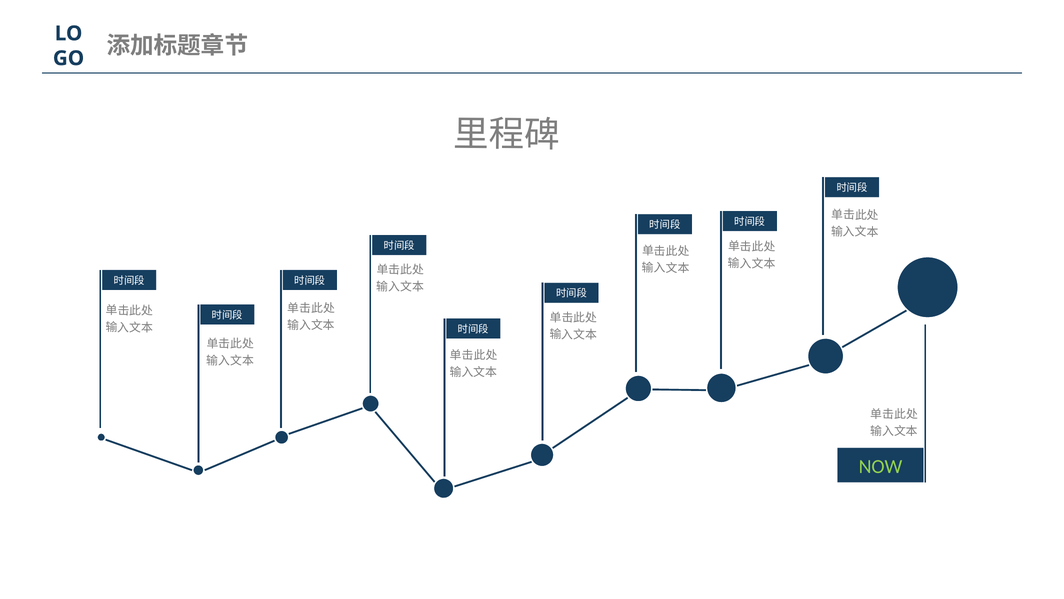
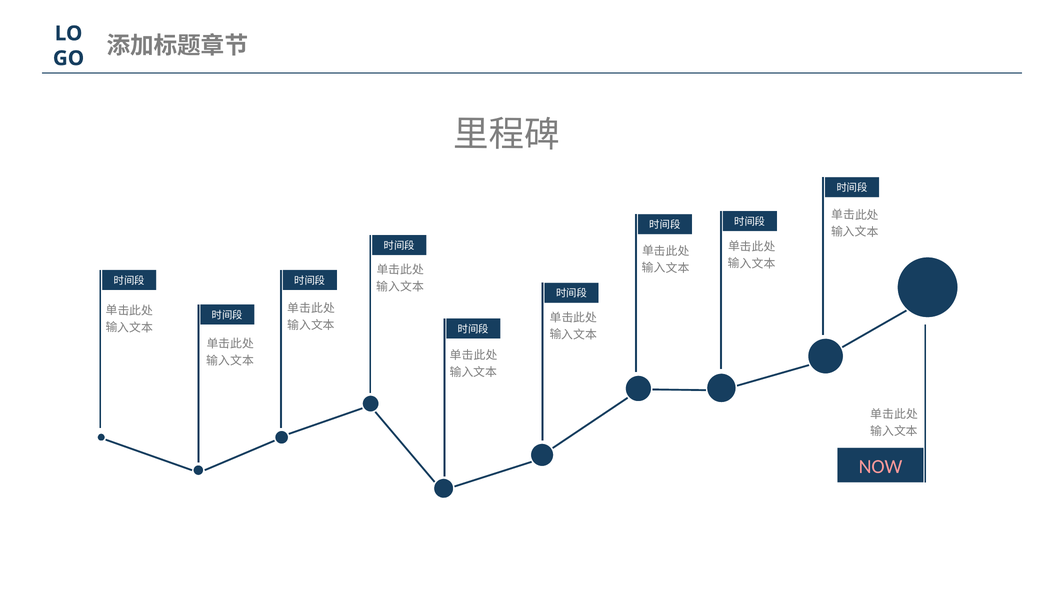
NOW colour: light green -> pink
